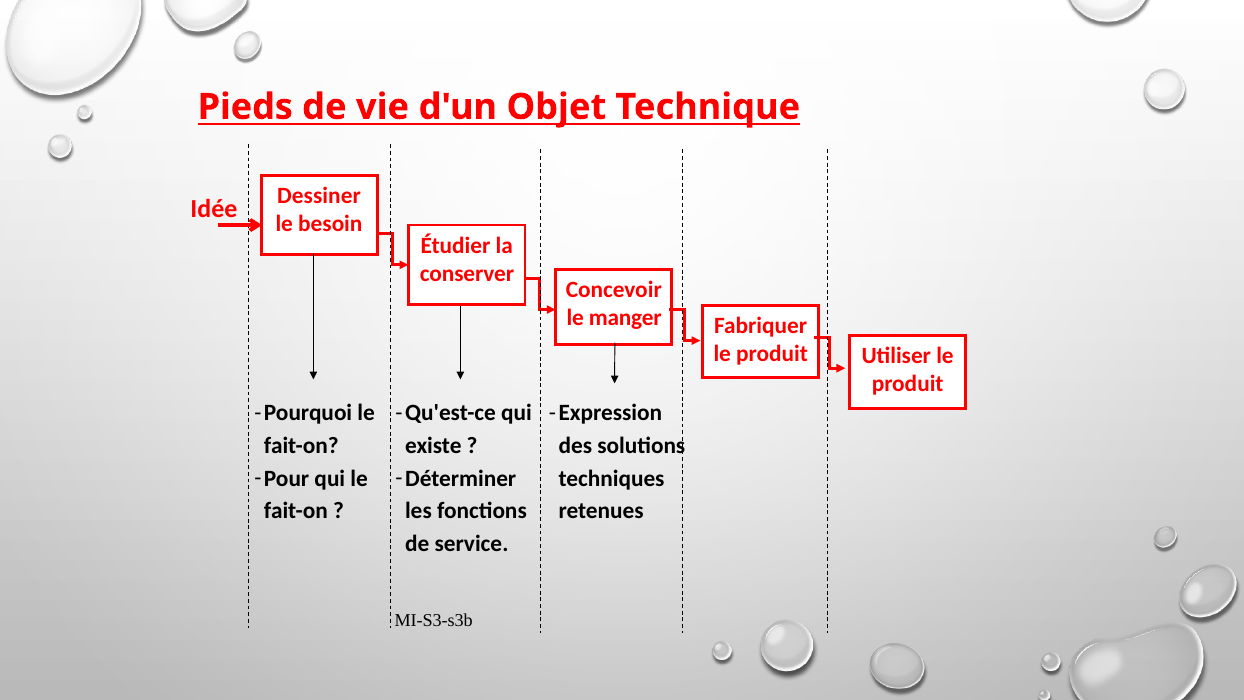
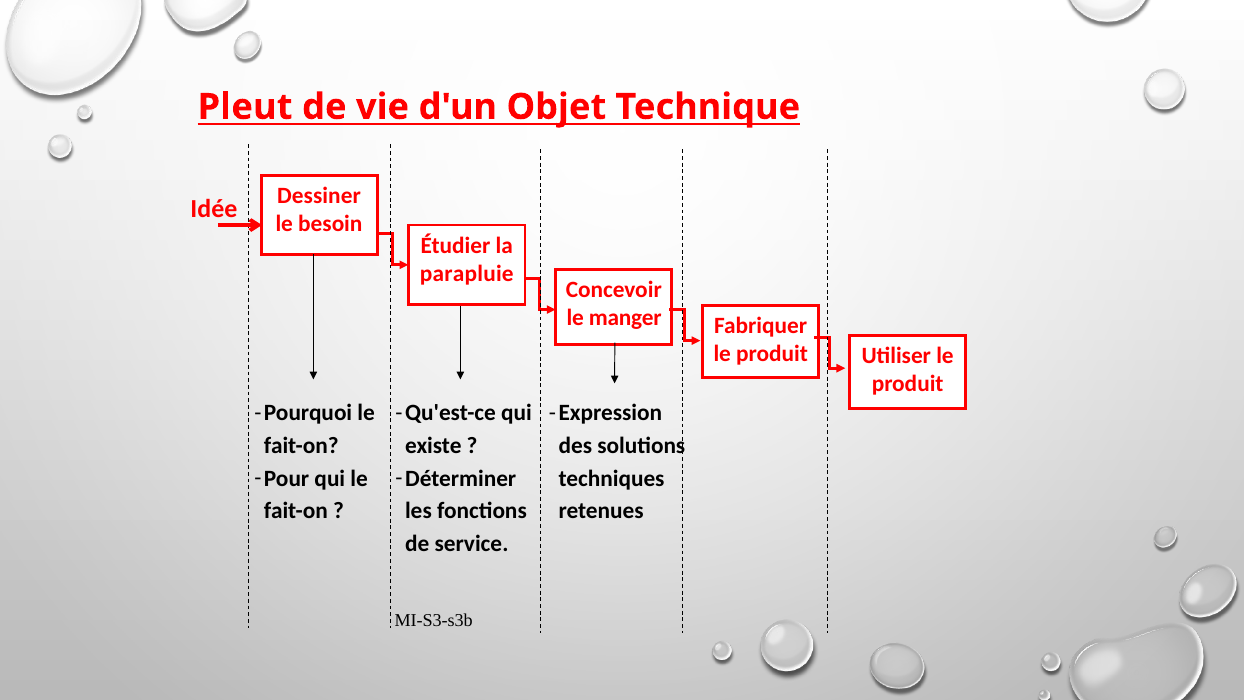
Pieds: Pieds -> Pleut
conserver: conserver -> parapluie
